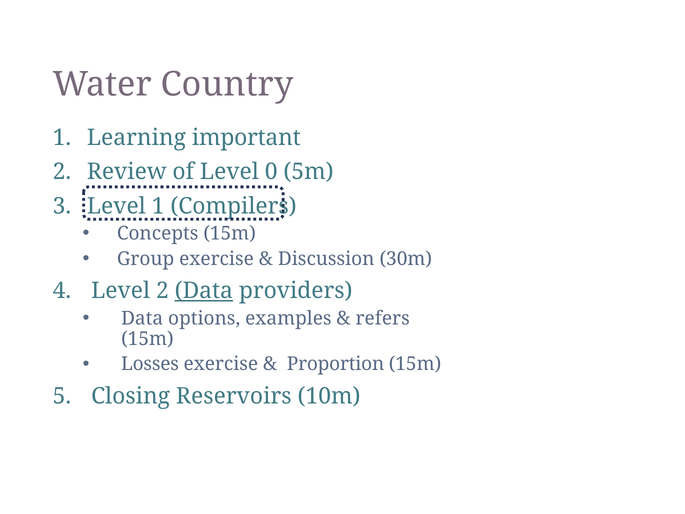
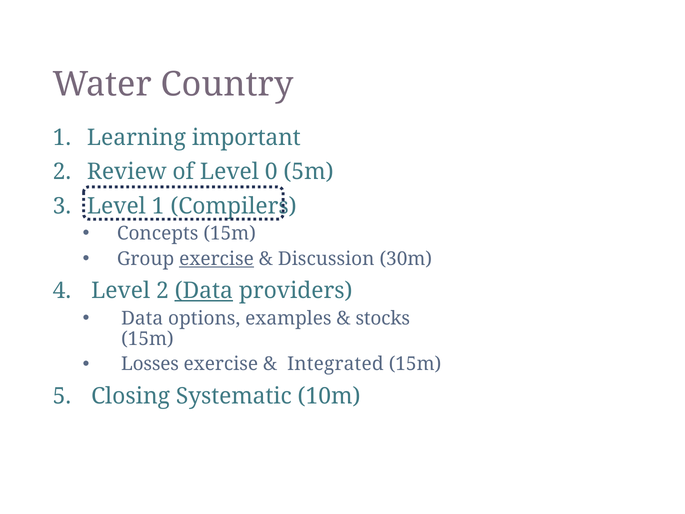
exercise at (217, 259) underline: none -> present
refers: refers -> stocks
Proportion: Proportion -> Integrated
Reservoirs: Reservoirs -> Systematic
